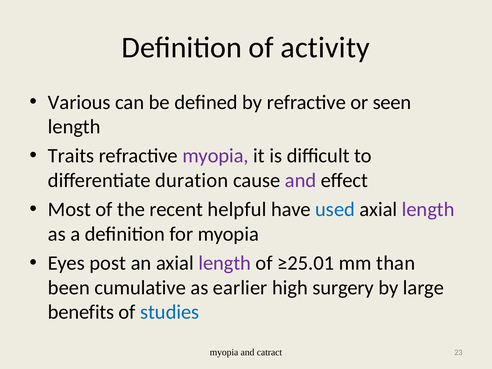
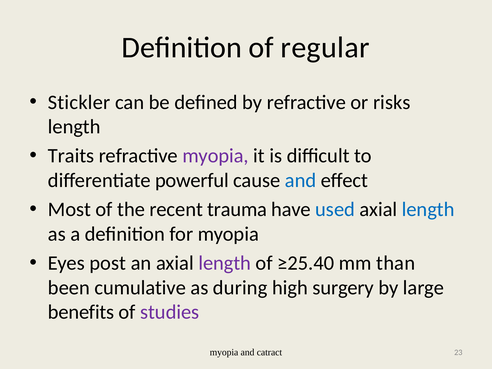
activity: activity -> regular
Various: Various -> Stickler
seen: seen -> risks
duration: duration -> powerful
and at (301, 180) colour: purple -> blue
helpful: helpful -> trauma
length at (428, 209) colour: purple -> blue
≥25.01: ≥25.01 -> ≥25.40
earlier: earlier -> during
studies colour: blue -> purple
